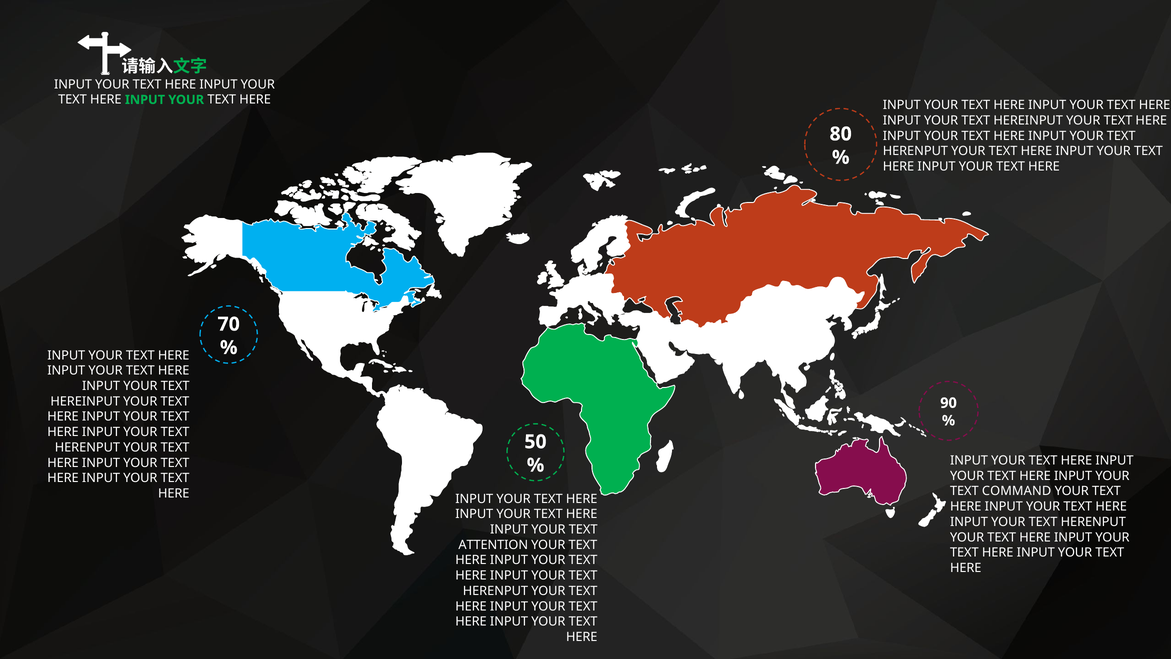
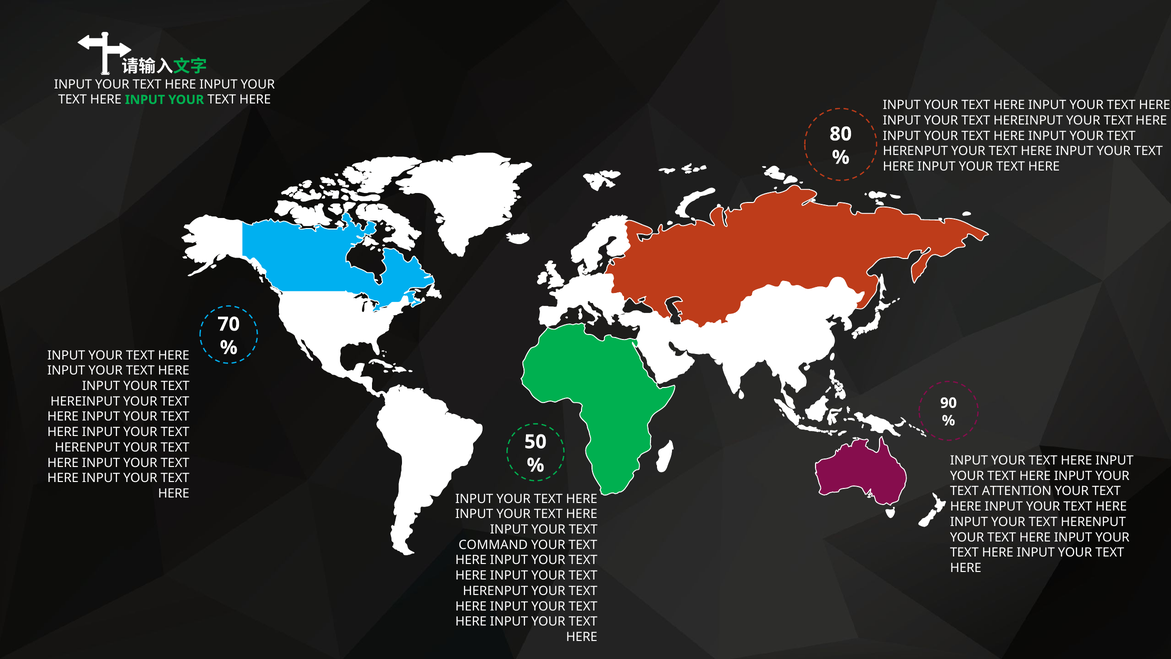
COMMAND: COMMAND -> ATTENTION
ATTENTION: ATTENTION -> COMMAND
